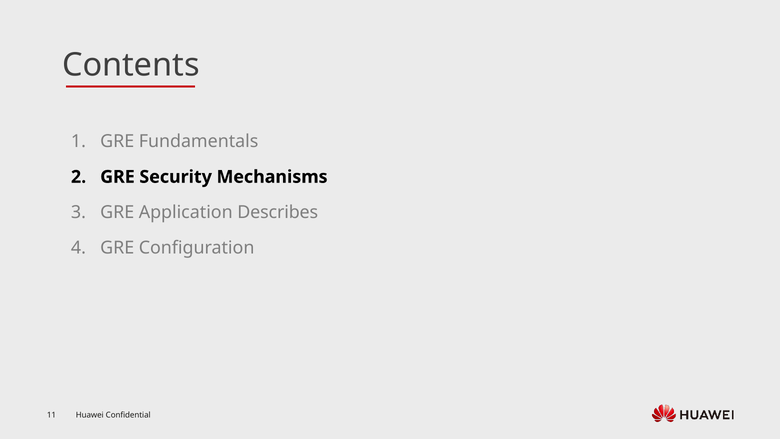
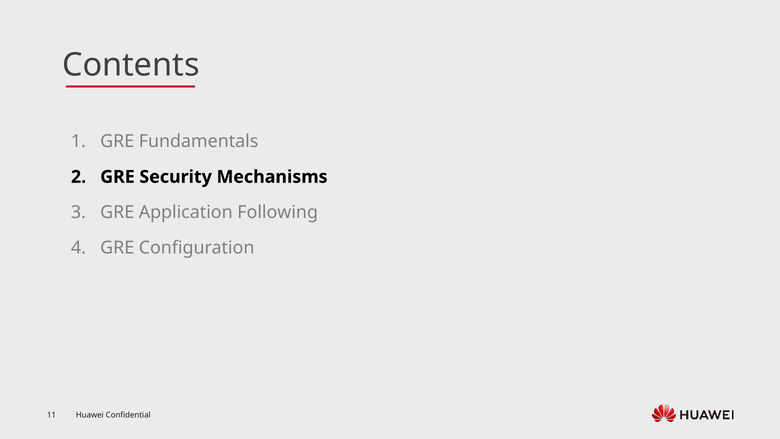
Describes: Describes -> Following
